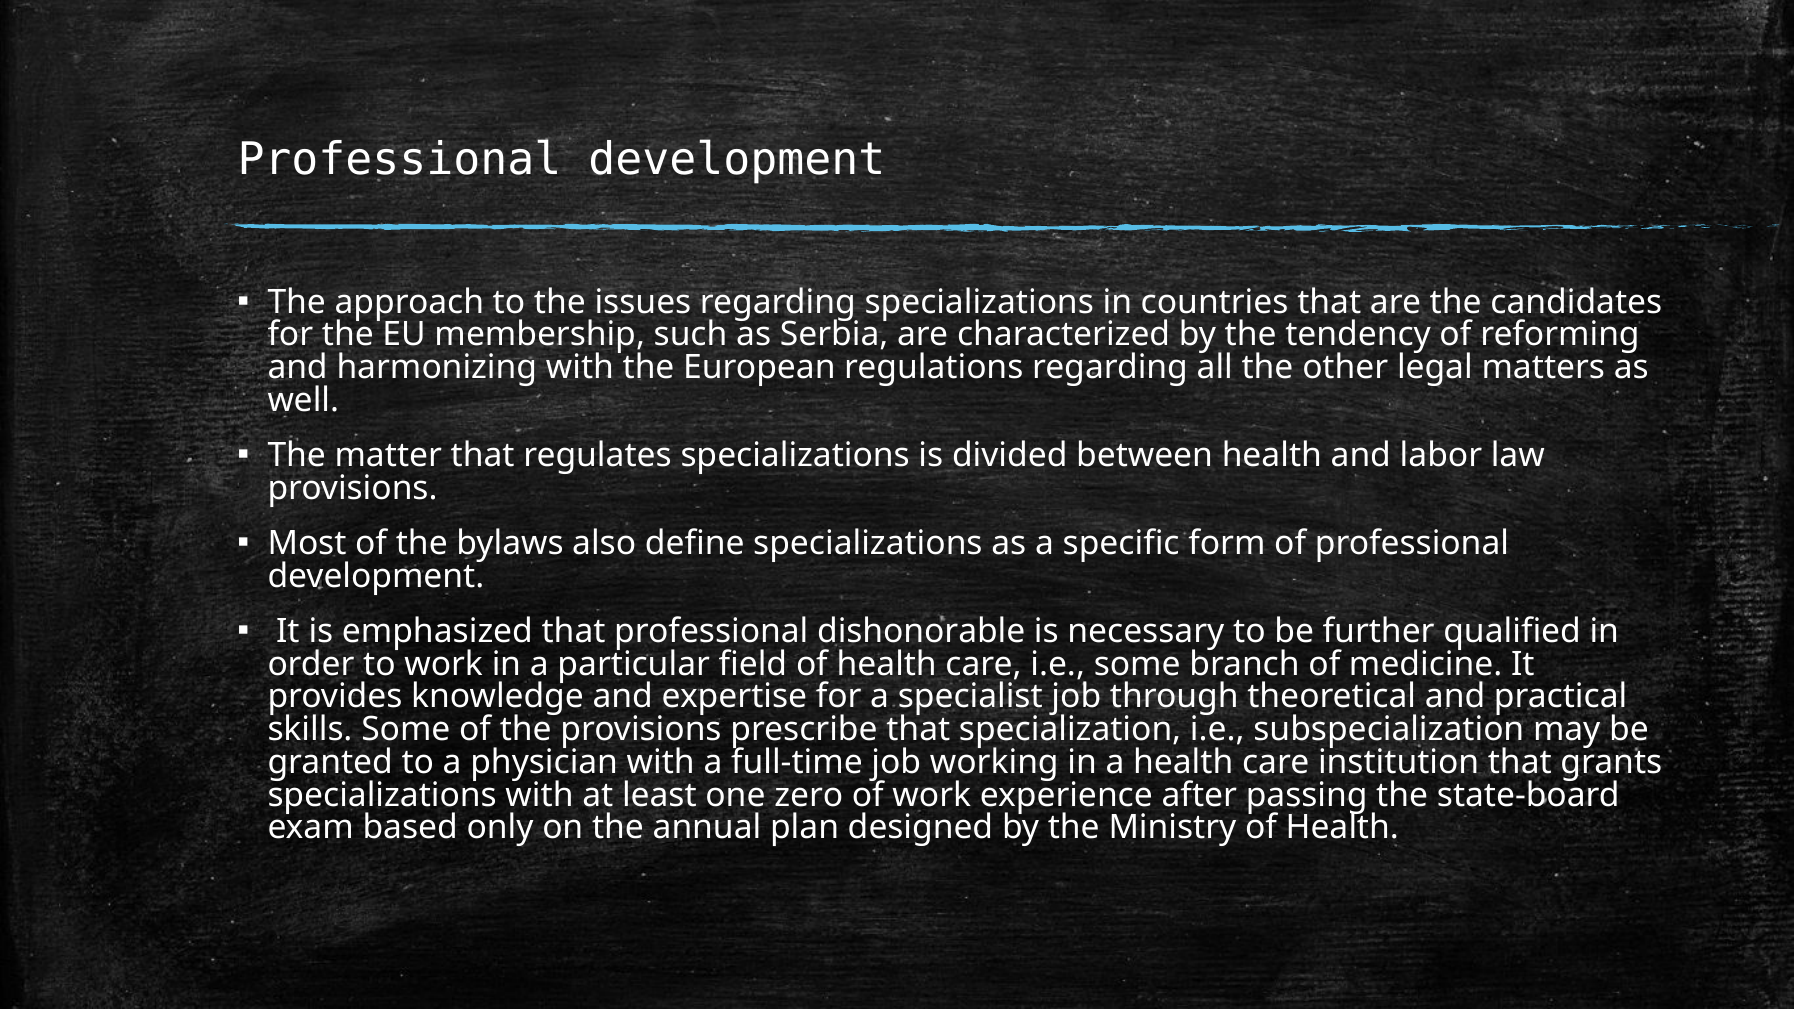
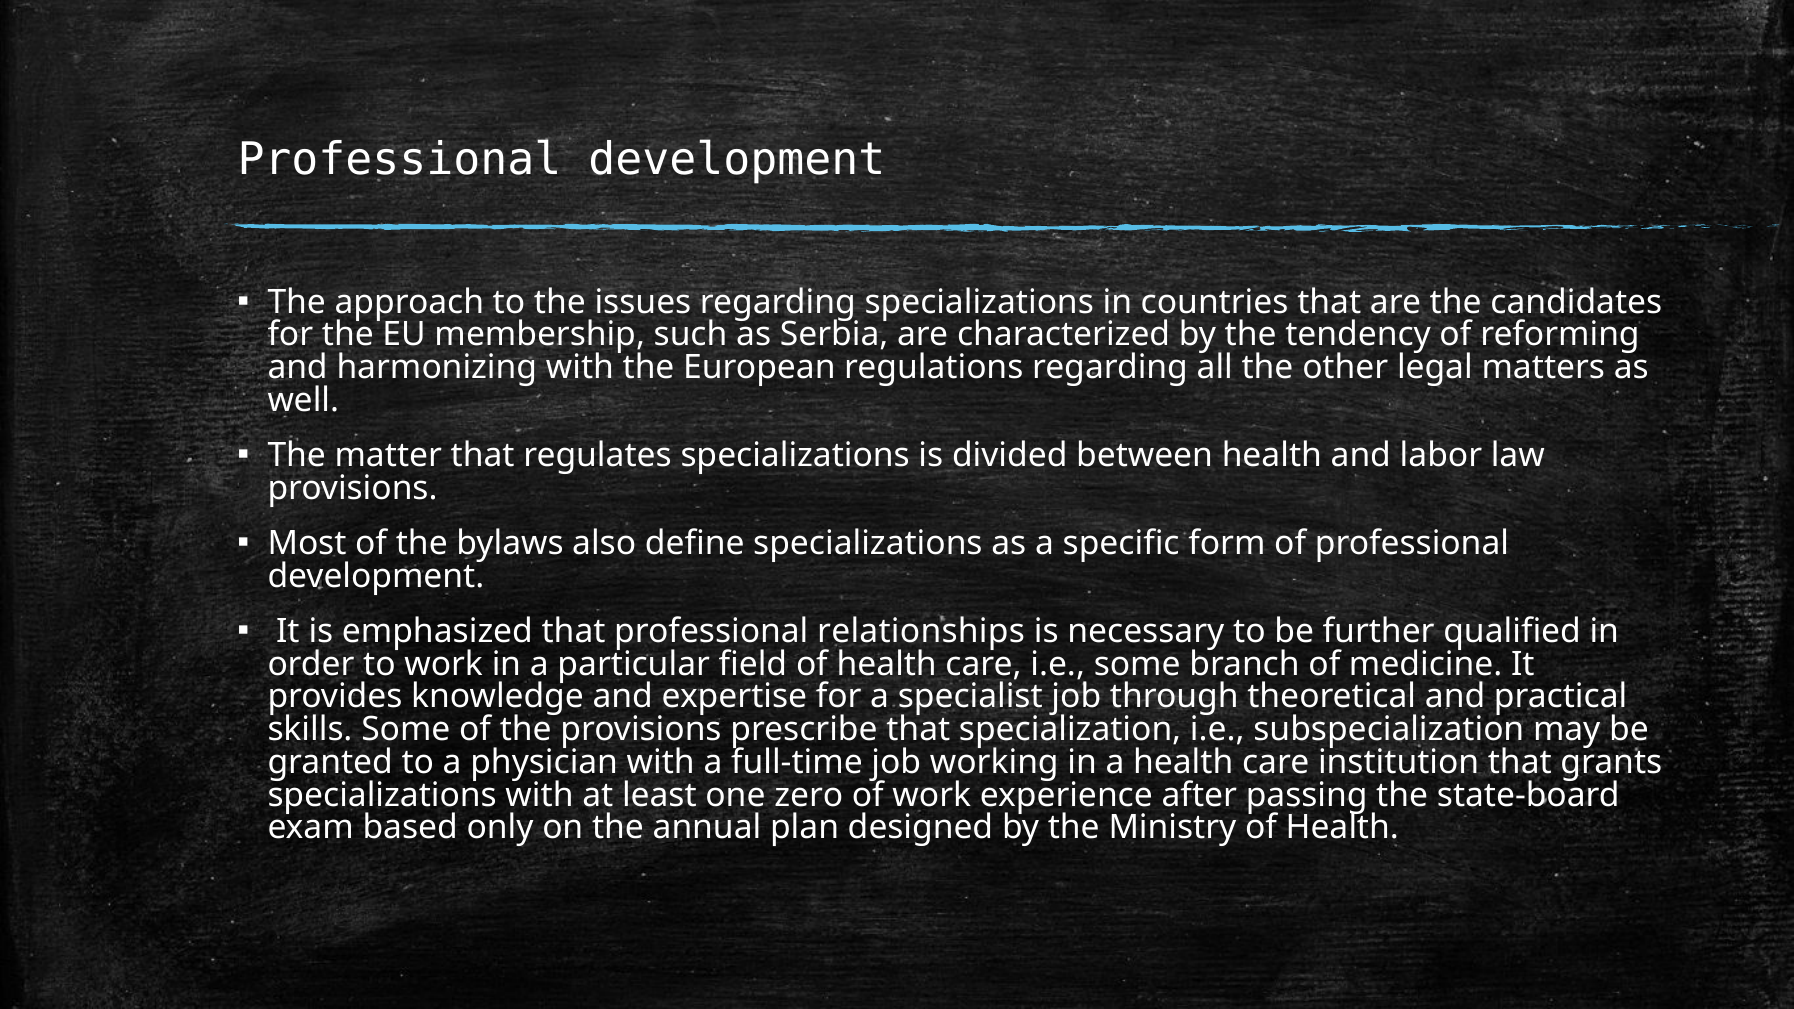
dishonorable: dishonorable -> relationships
